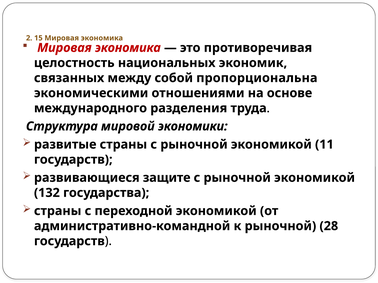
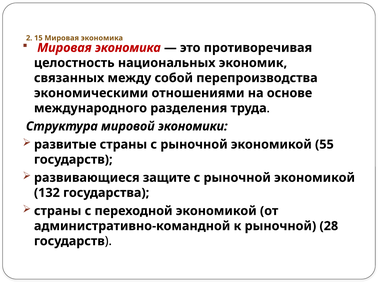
пропорциональна: пропорциональна -> перепроизводства
11: 11 -> 55
